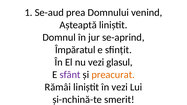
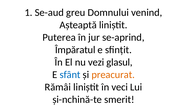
prea: prea -> greu
Domnul: Domnul -> Puterea
sfânt colour: purple -> blue
în vezi: vezi -> veci
